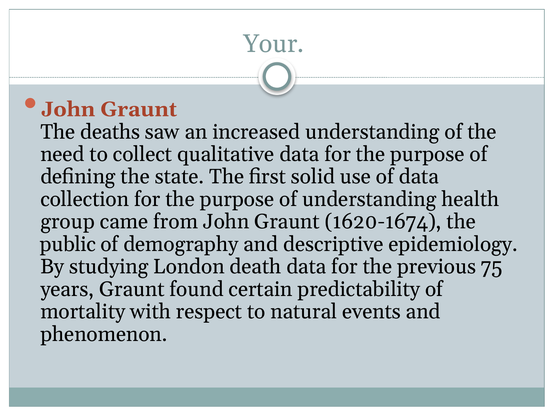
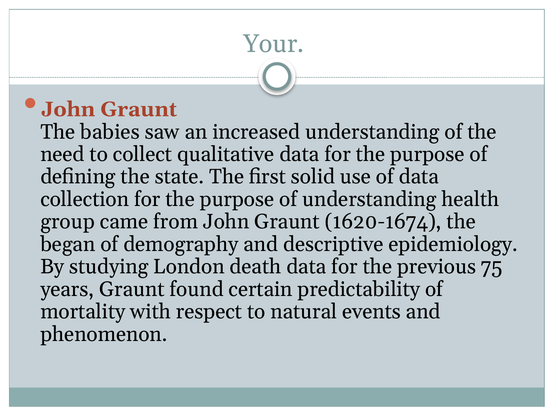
deaths: deaths -> babies
public: public -> began
